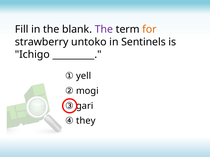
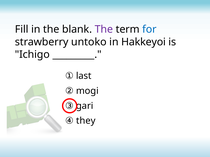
for colour: orange -> blue
Sentinels: Sentinels -> Hakkeyoi
yell: yell -> last
